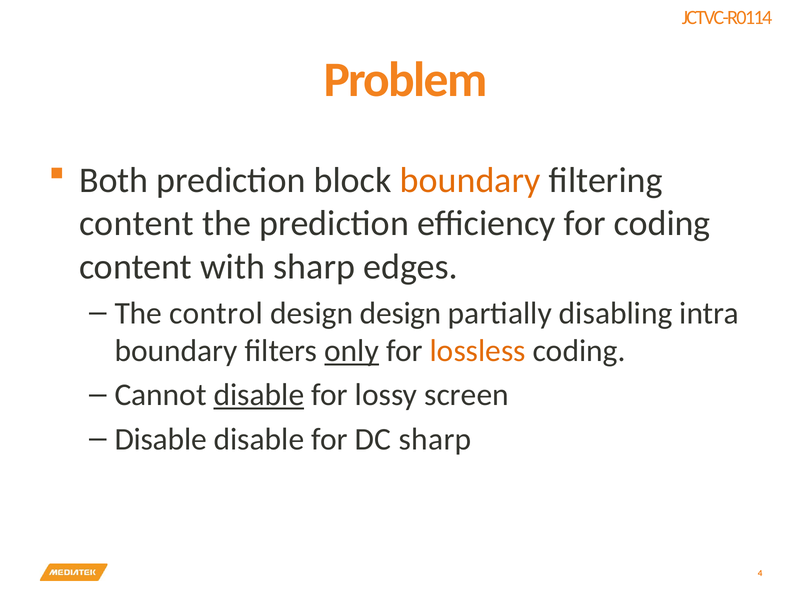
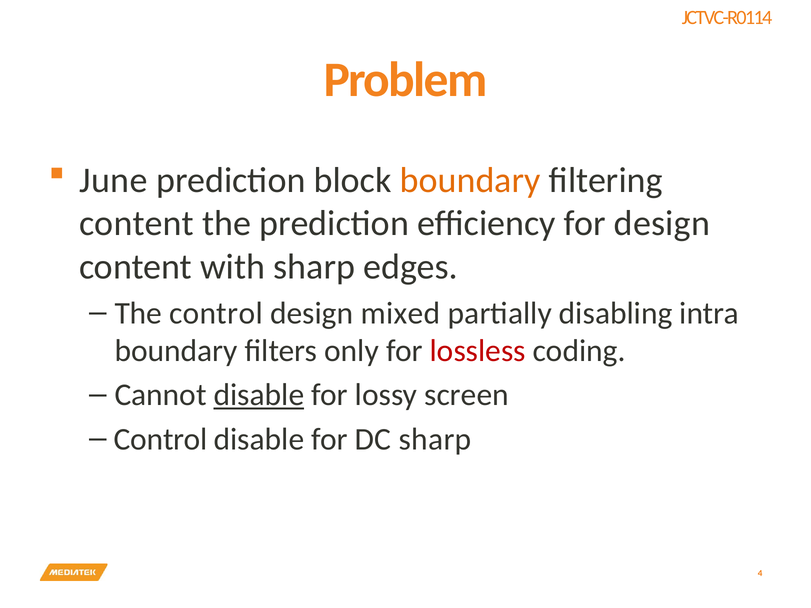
Both: Both -> June
for coding: coding -> design
design design: design -> mixed
only underline: present -> none
lossless colour: orange -> red
Disable at (161, 439): Disable -> Control
